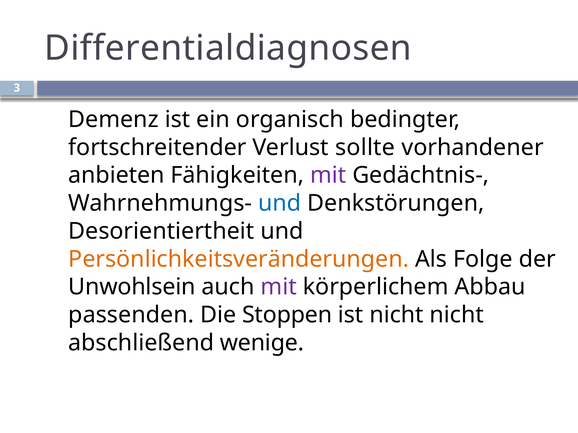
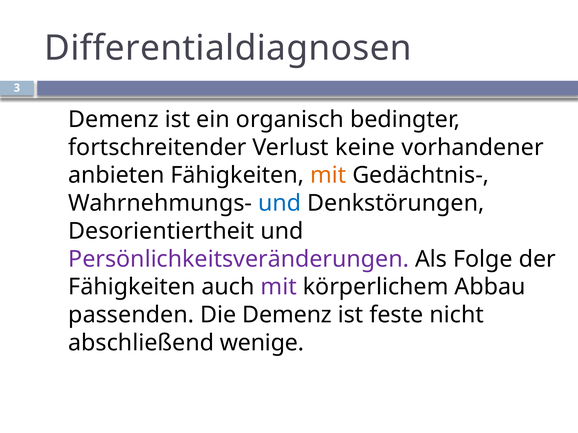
sollte: sollte -> keine
mit at (328, 175) colour: purple -> orange
Persönlichkeitsveränderungen colour: orange -> purple
Unwohlsein at (132, 287): Unwohlsein -> Fähigkeiten
Die Stoppen: Stoppen -> Demenz
ist nicht: nicht -> feste
